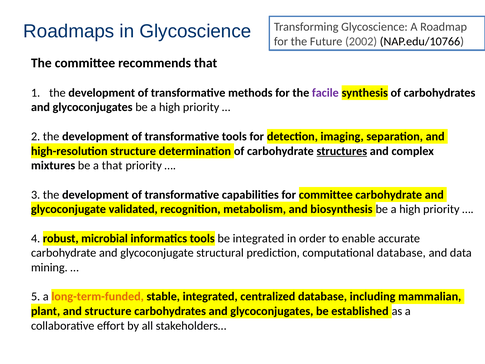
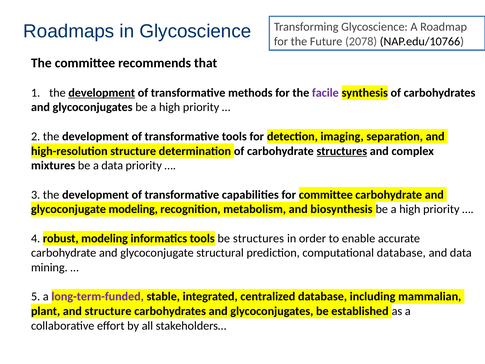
2002: 2002 -> 2078
development at (102, 93) underline: none -> present
a that: that -> data
glycoconjugate validated: validated -> modeling
robust microbial: microbial -> modeling
be integrated: integrated -> structures
long-term-funded colour: orange -> purple
